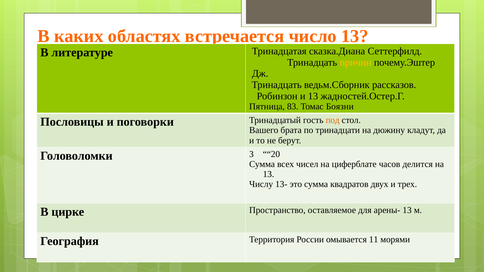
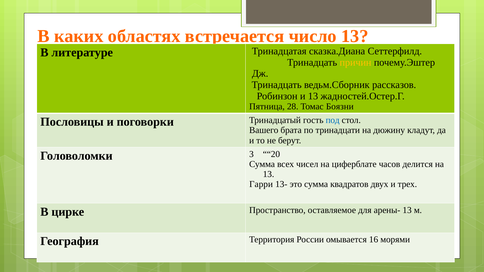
83: 83 -> 28
под colour: orange -> blue
Числу: Числу -> Гарри
11: 11 -> 16
